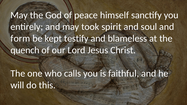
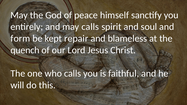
may took: took -> calls
testify: testify -> repair
